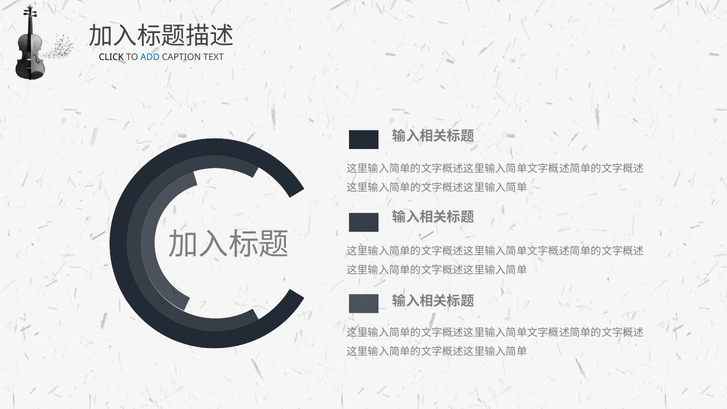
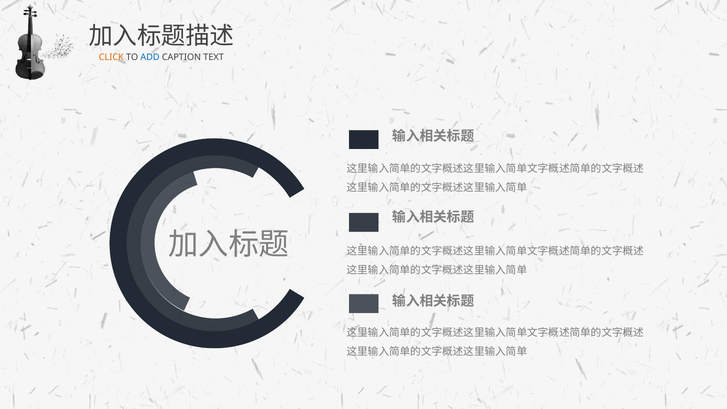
CLICK colour: black -> orange
